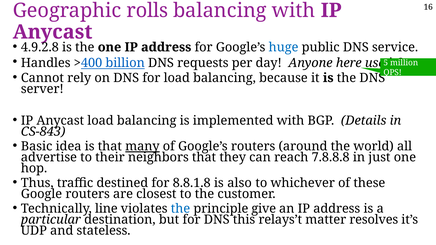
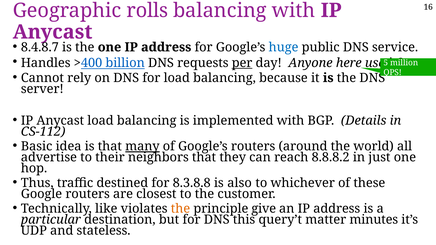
4.9.2.8: 4.9.2.8 -> 8.4.8.7
per underline: none -> present
CS-843: CS-843 -> CS-112
7.8.8.8: 7.8.8.8 -> 8.8.8.2
8.8.1.8: 8.8.1.8 -> 8.3.8.8
line: line -> like
the at (180, 209) colour: blue -> orange
relays’t: relays’t -> query’t
resolves: resolves -> minutes
